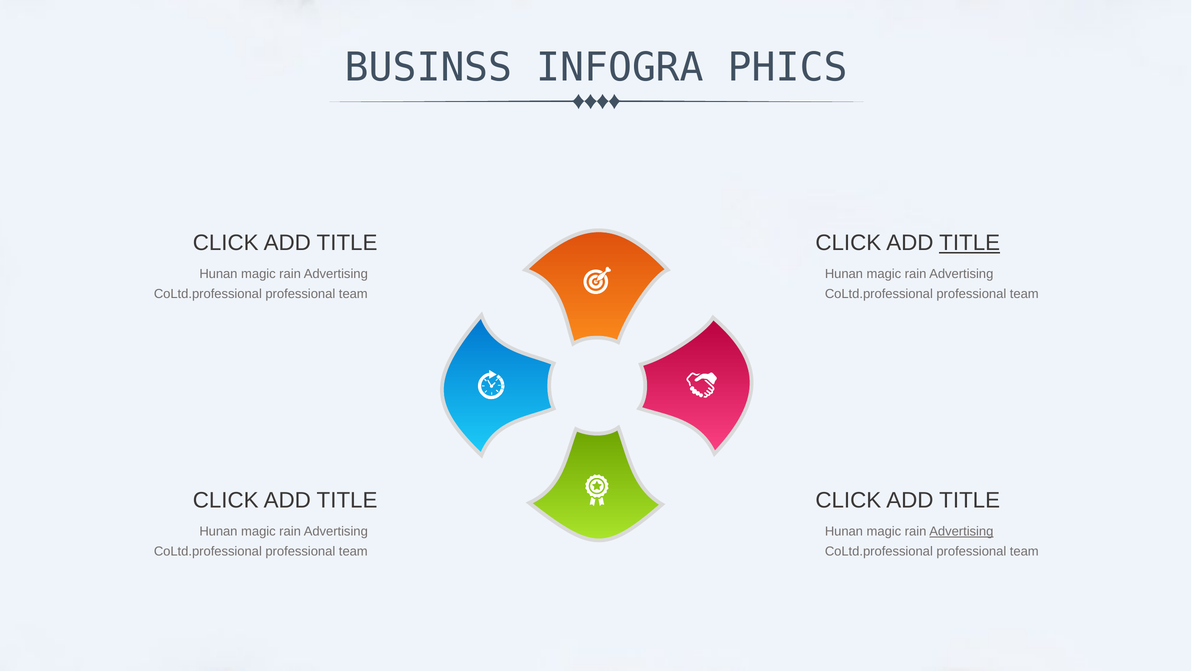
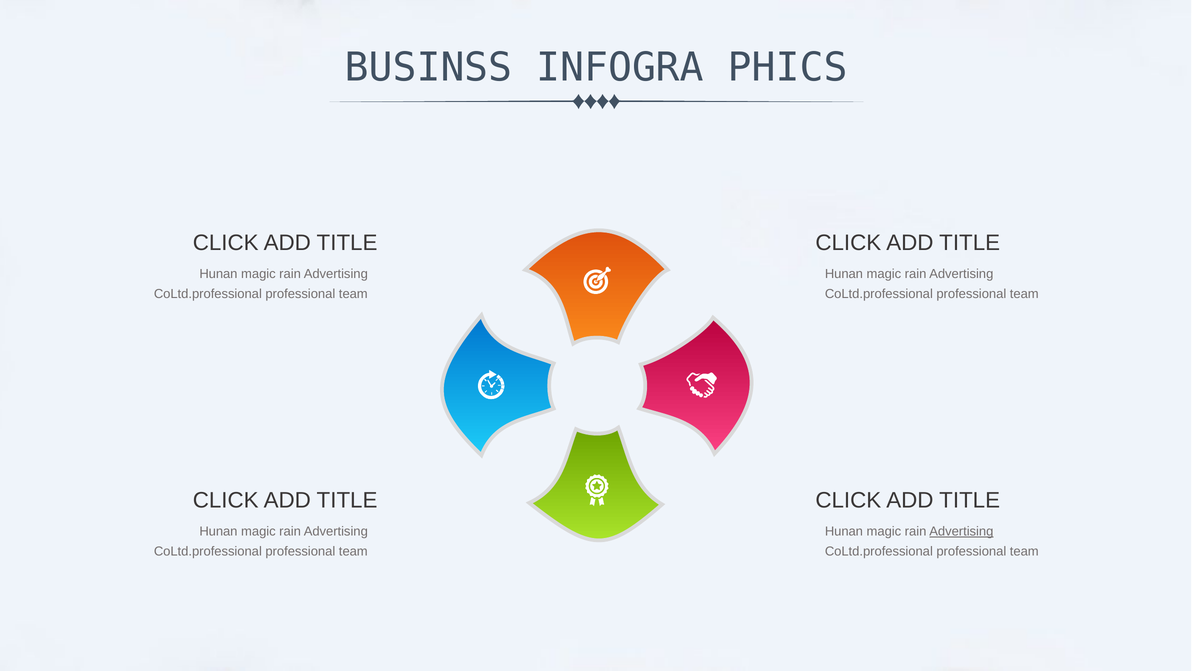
TITLE at (970, 243) underline: present -> none
